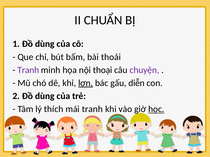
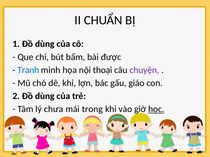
thoải: thoải -> được
Tranh at (28, 70) colour: purple -> blue
lợn underline: present -> none
diễn: diễn -> giáo
thích: thích -> chưa
mái tranh: tranh -> trong
